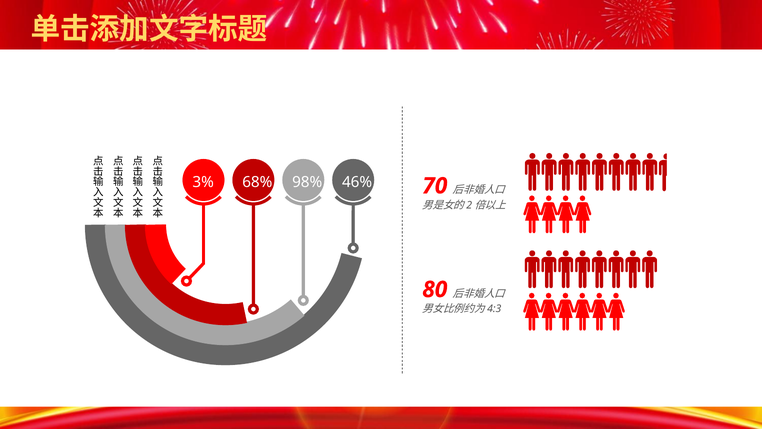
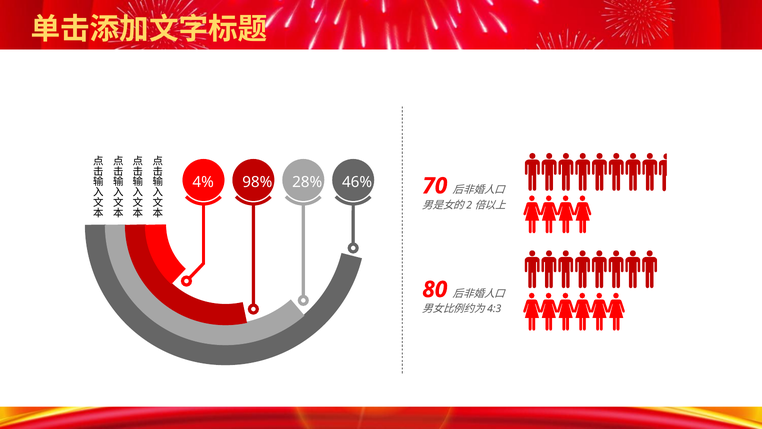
3%: 3% -> 4%
68%: 68% -> 98%
98%: 98% -> 28%
